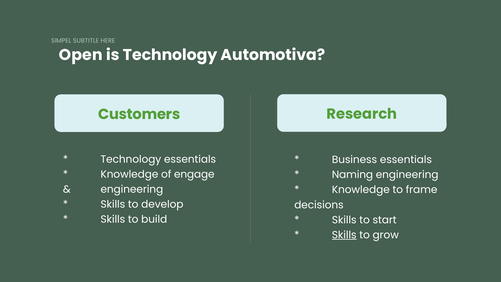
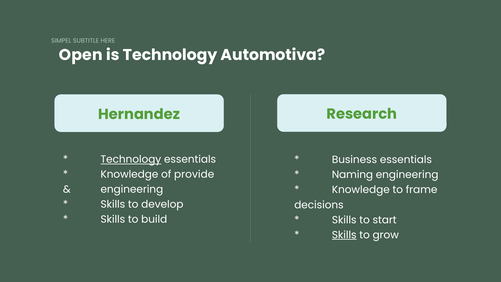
Customers: Customers -> Hernandez
Technology at (131, 159) underline: none -> present
engage: engage -> provide
